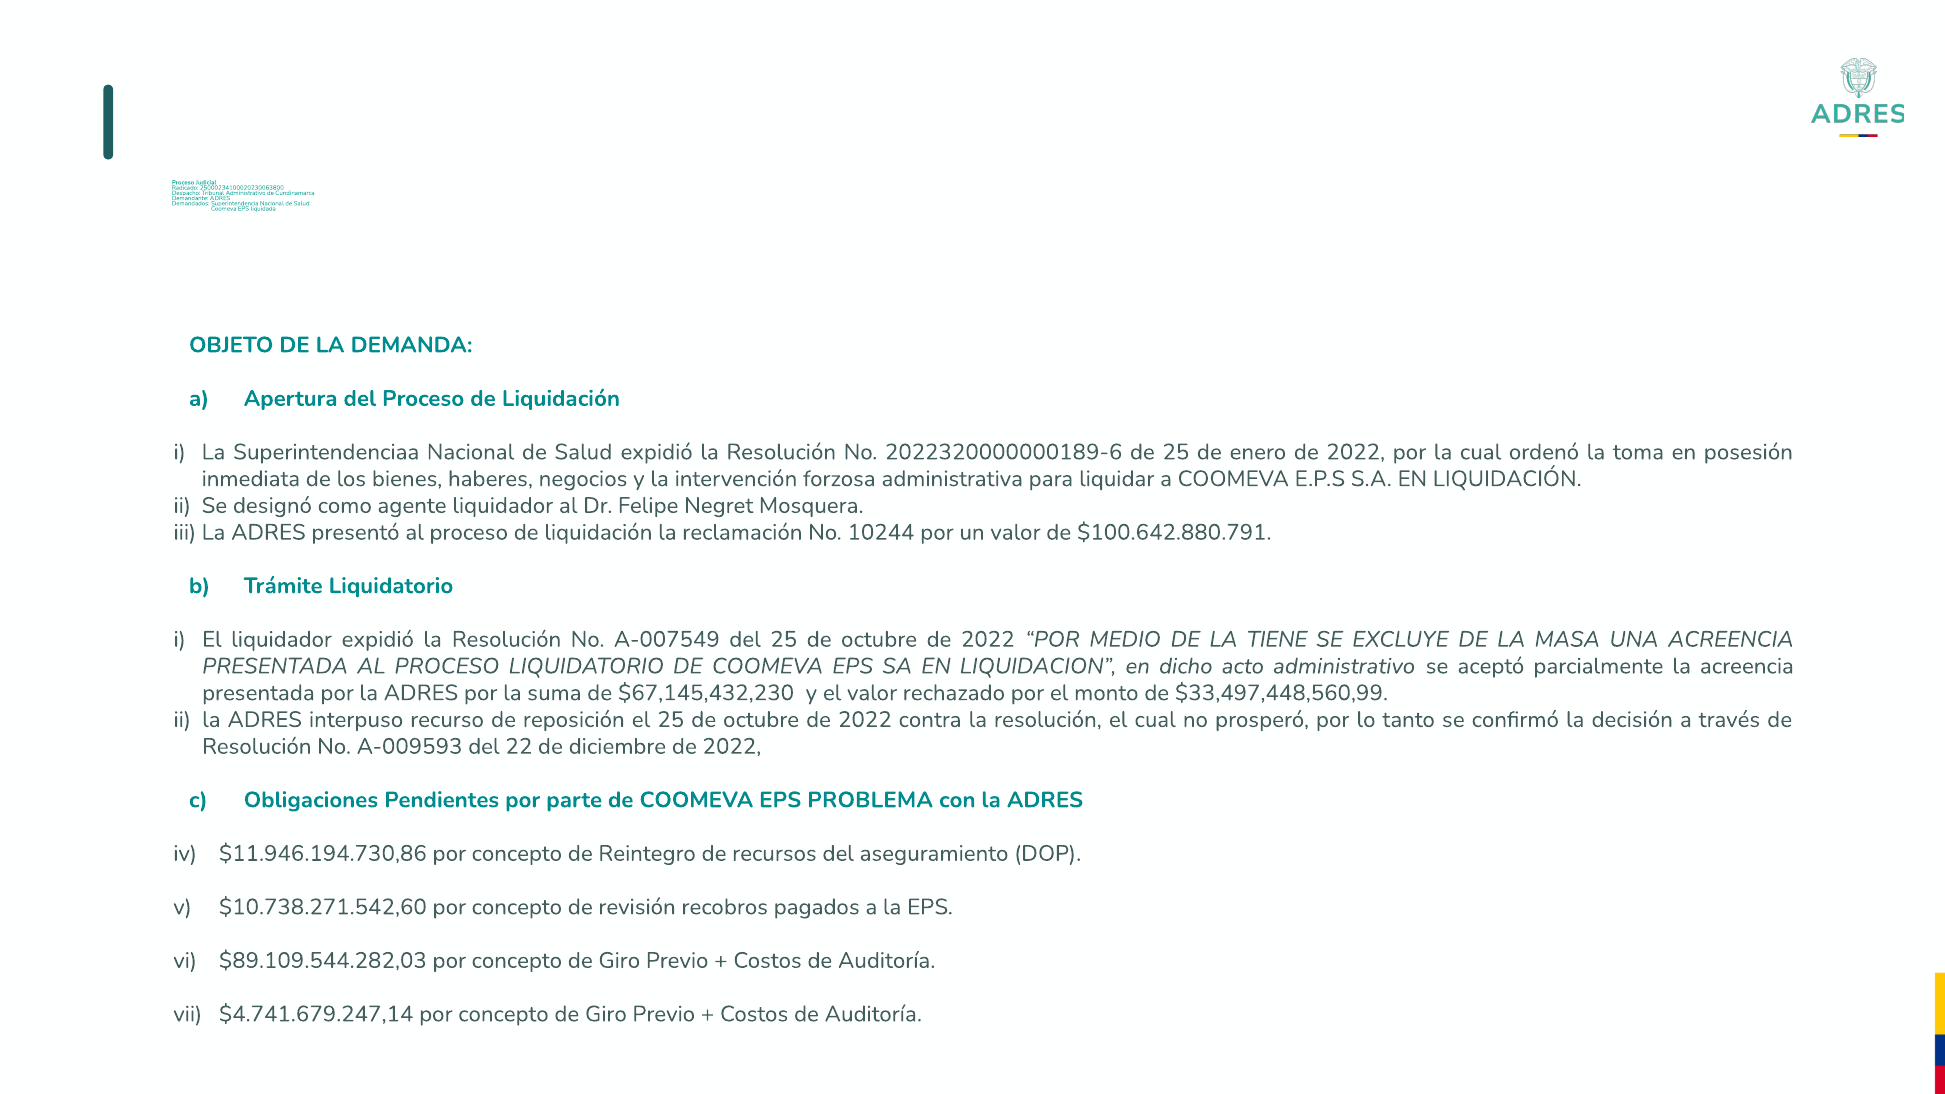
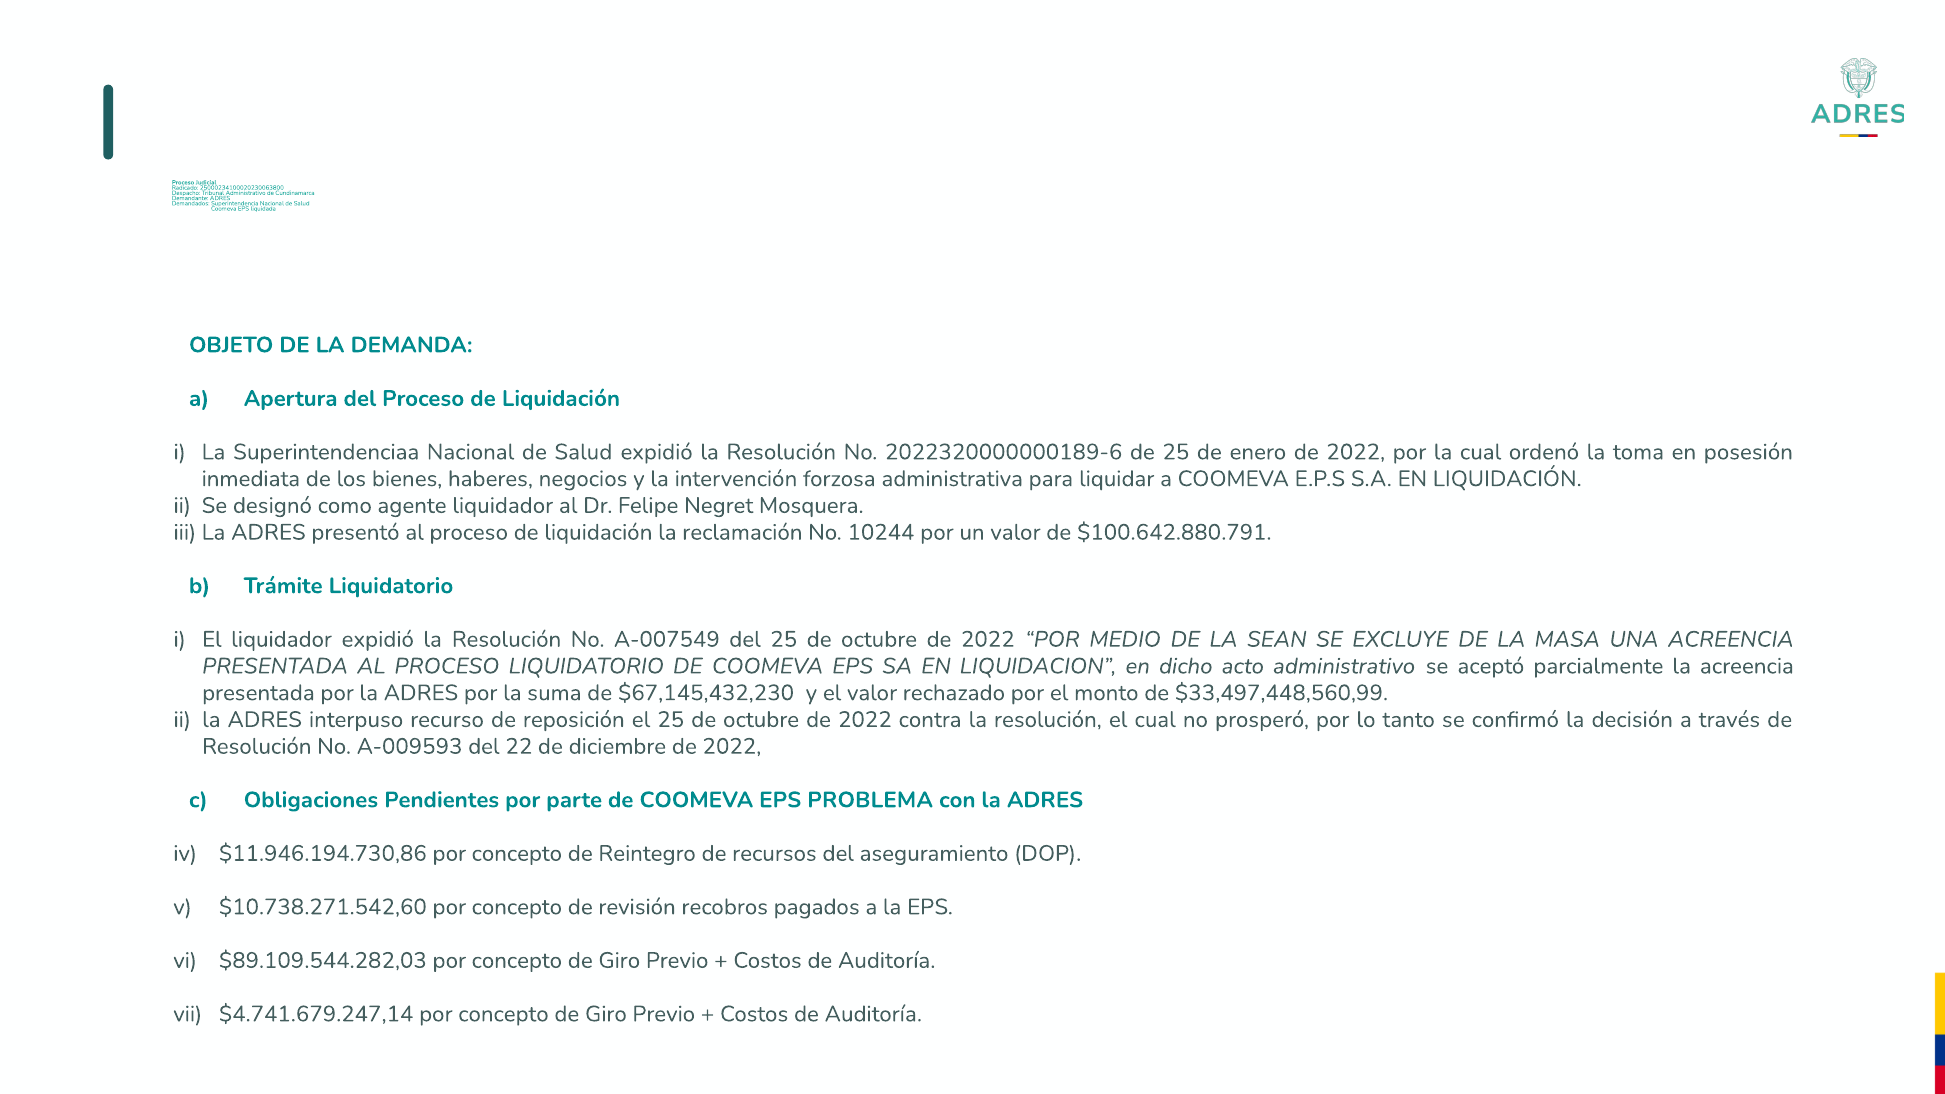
TIENE: TIENE -> SEAN
